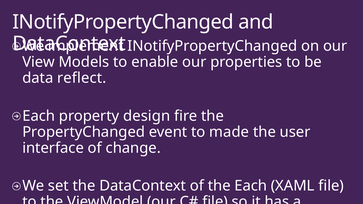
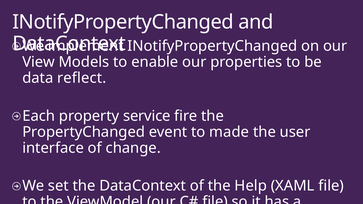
design: design -> service
the Each: Each -> Help
